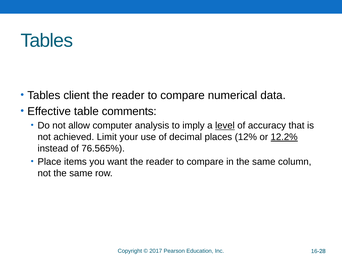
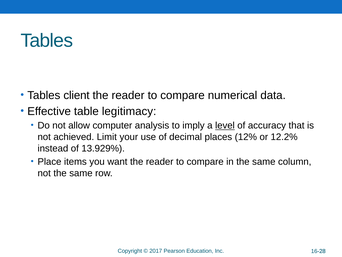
comments: comments -> legitimacy
12.2% underline: present -> none
76.565%: 76.565% -> 13.929%
